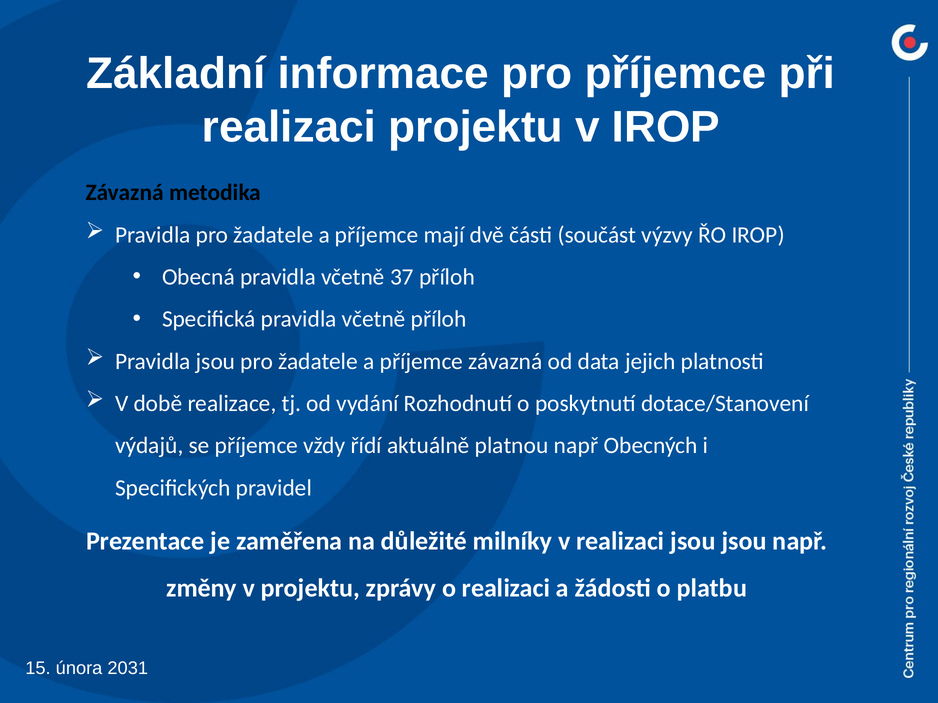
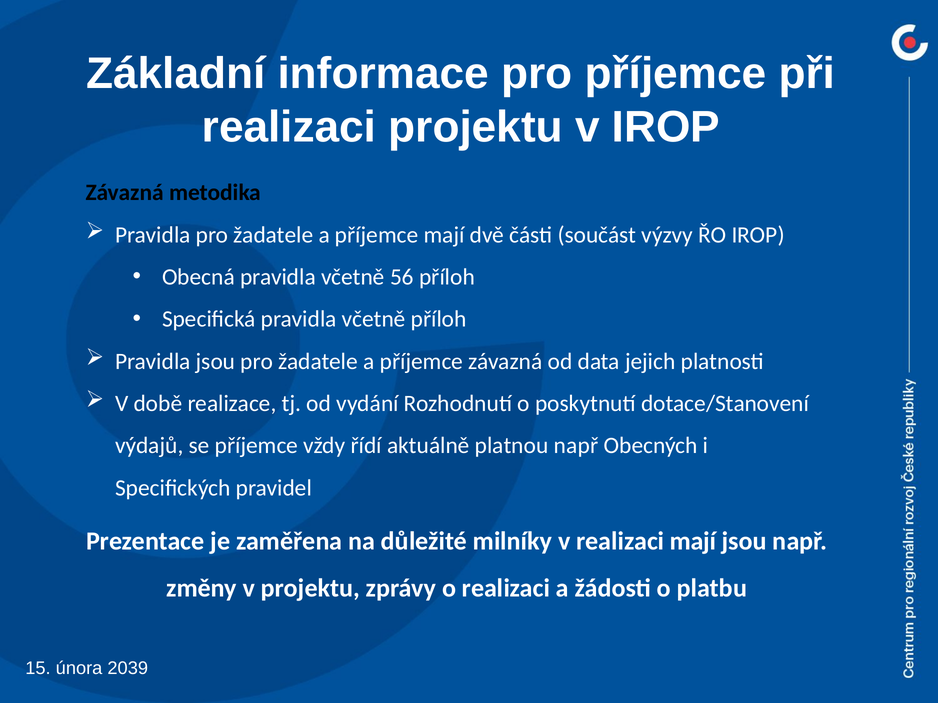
37: 37 -> 56
realizaci jsou: jsou -> mají
2031: 2031 -> 2039
